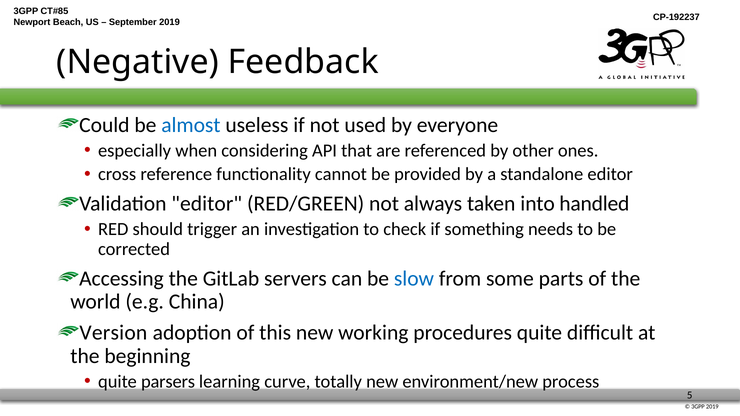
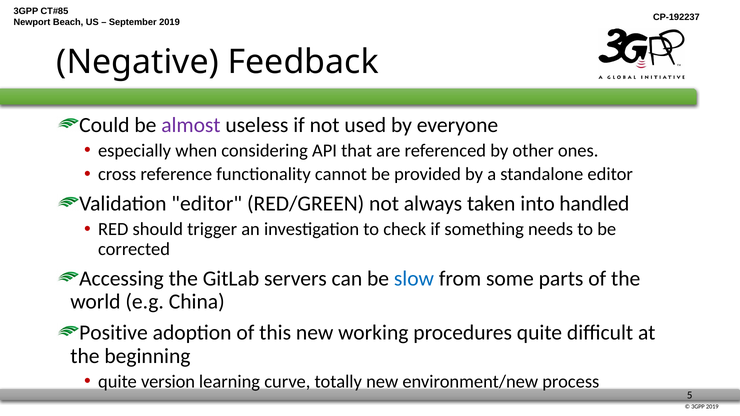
almost colour: blue -> purple
Version: Version -> Positive
parsers: parsers -> version
